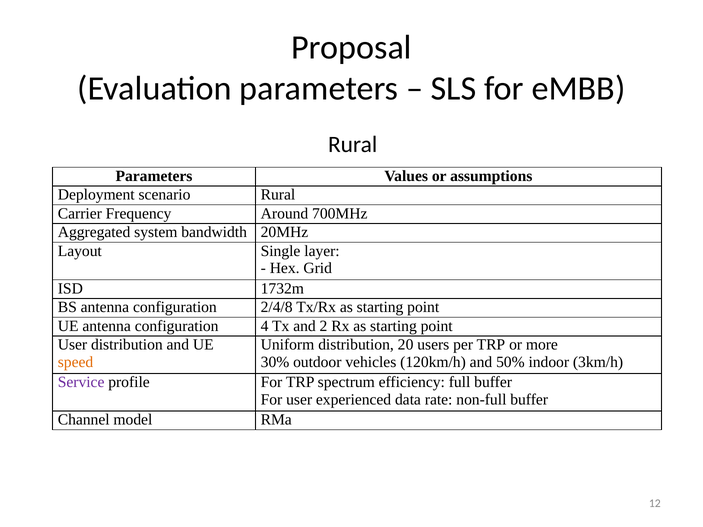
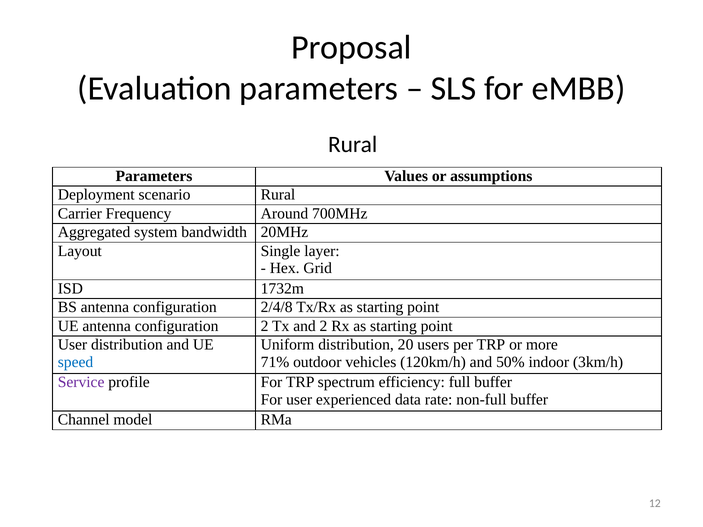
configuration 4: 4 -> 2
speed colour: orange -> blue
30%: 30% -> 71%
